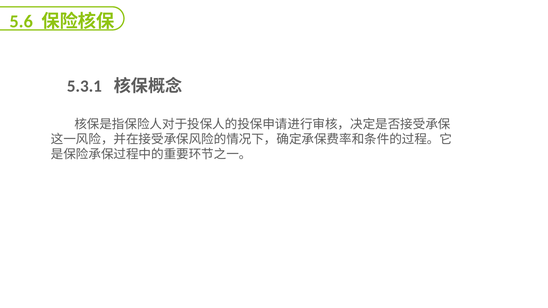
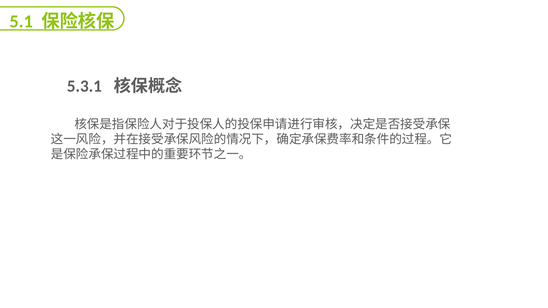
5.6: 5.6 -> 5.1
